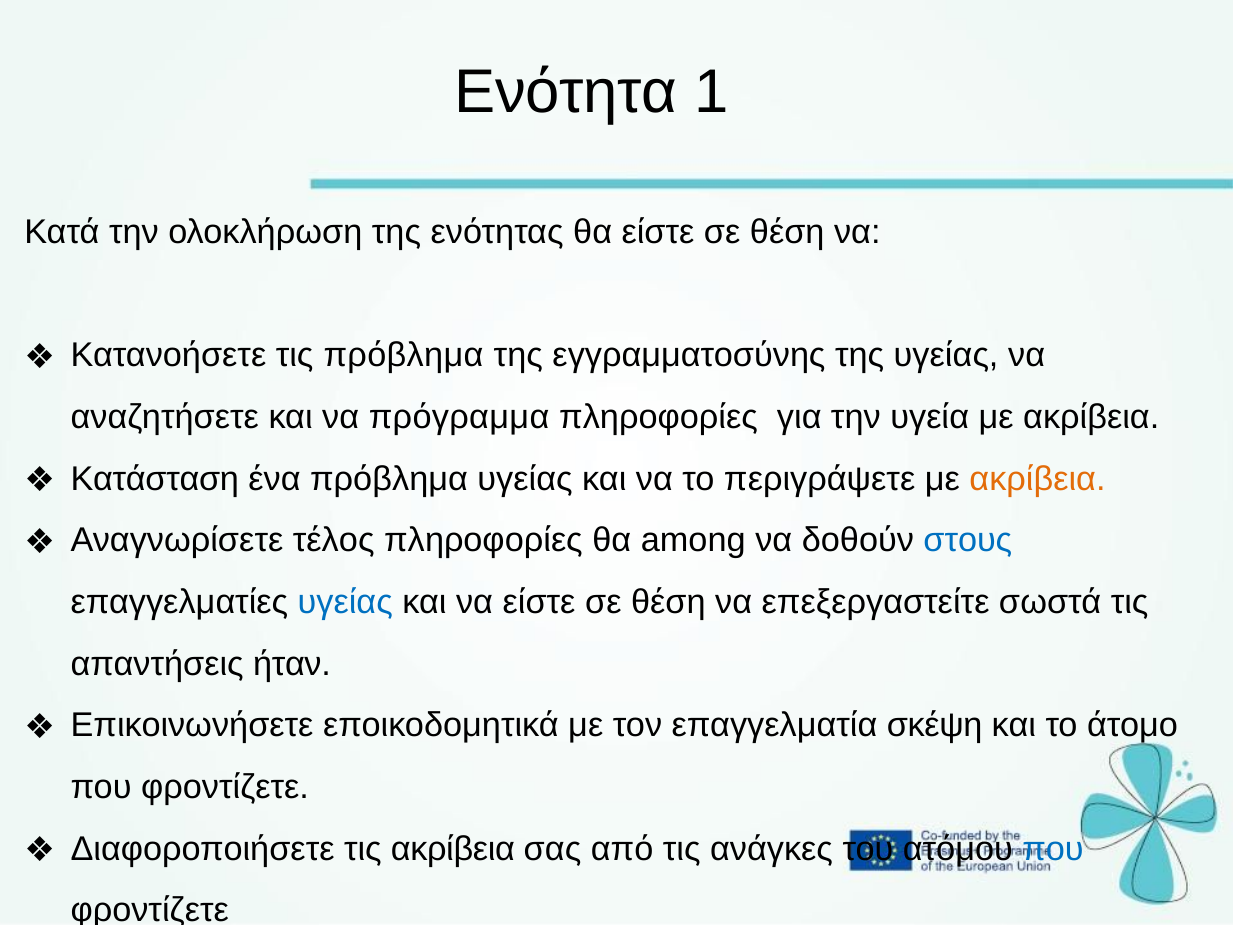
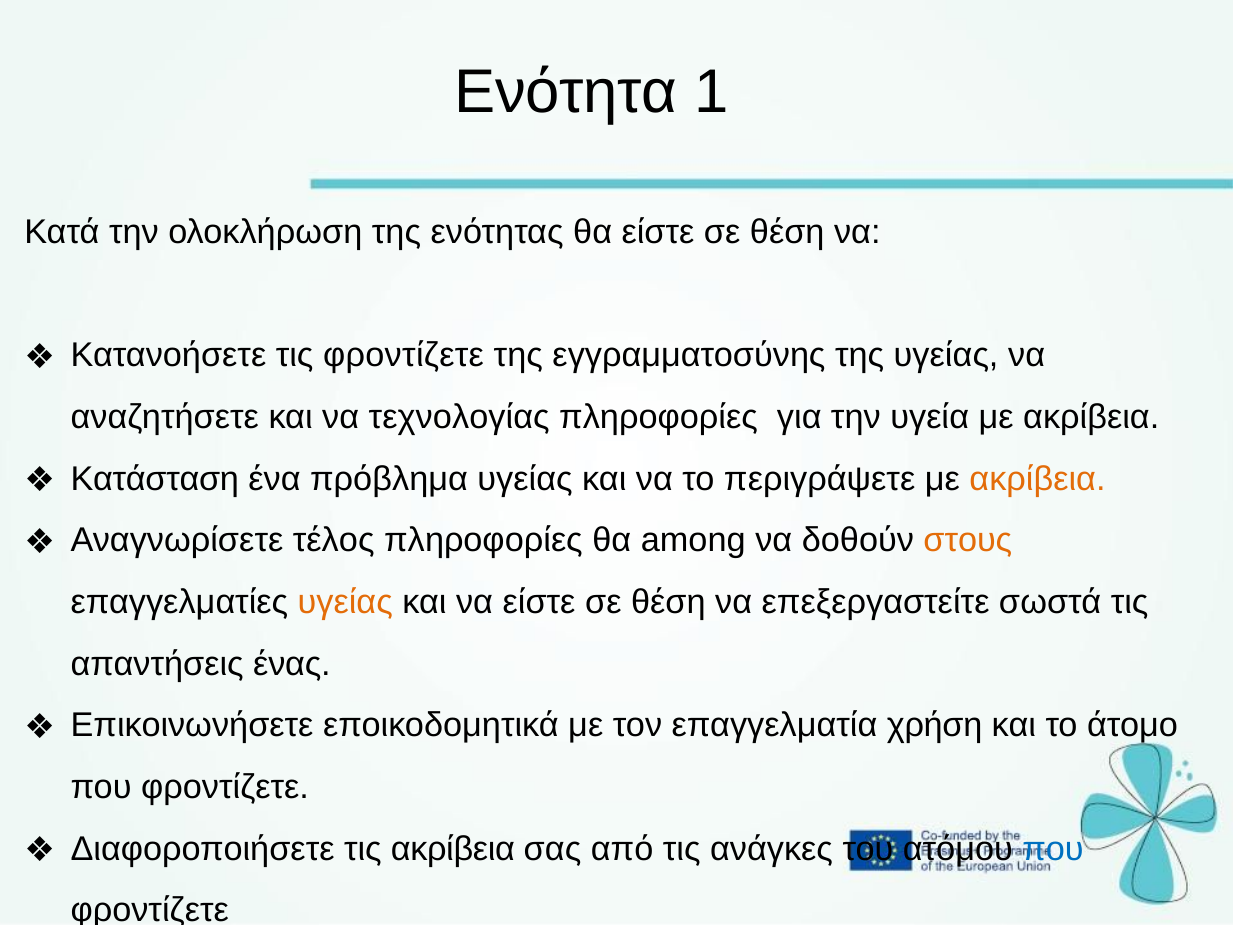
τις πρόβλημα: πρόβλημα -> φροντίζετε
πρόγραμμα: πρόγραμμα -> τεχνολογίας
στους colour: blue -> orange
υγείας at (345, 602) colour: blue -> orange
ήταν: ήταν -> ένας
σκέψη: σκέψη -> χρήση
